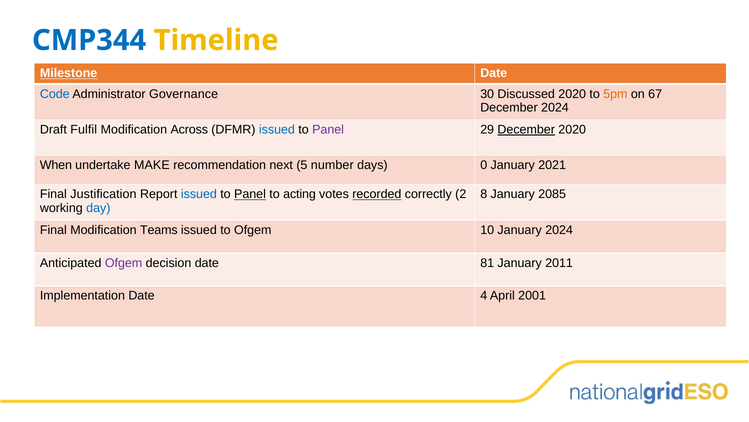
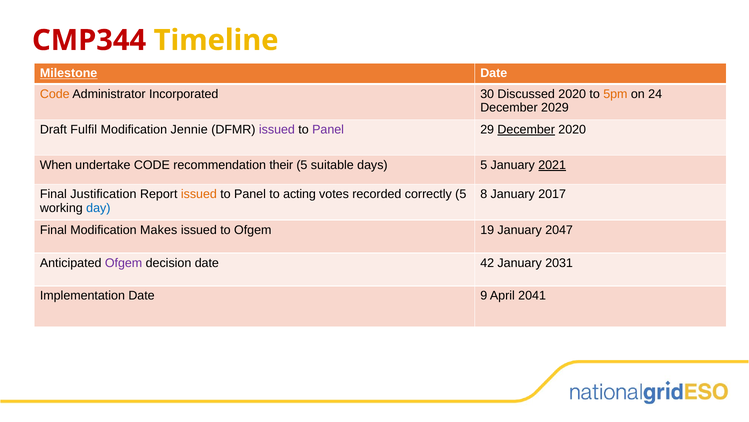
CMP344 colour: blue -> red
Code at (55, 94) colour: blue -> orange
Governance: Governance -> Incorporated
67: 67 -> 24
December 2024: 2024 -> 2029
Across: Across -> Jennie
issued at (277, 129) colour: blue -> purple
undertake MAKE: MAKE -> CODE
next: next -> their
number: number -> suitable
days 0: 0 -> 5
2021 underline: none -> present
issued at (199, 194) colour: blue -> orange
Panel at (250, 194) underline: present -> none
recorded underline: present -> none
correctly 2: 2 -> 5
2085: 2085 -> 2017
Teams: Teams -> Makes
10: 10 -> 19
January 2024: 2024 -> 2047
81: 81 -> 42
2011: 2011 -> 2031
4: 4 -> 9
2001: 2001 -> 2041
